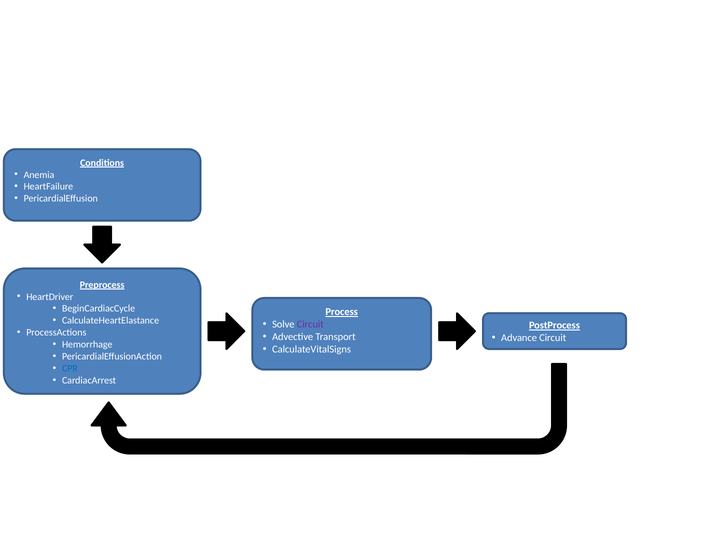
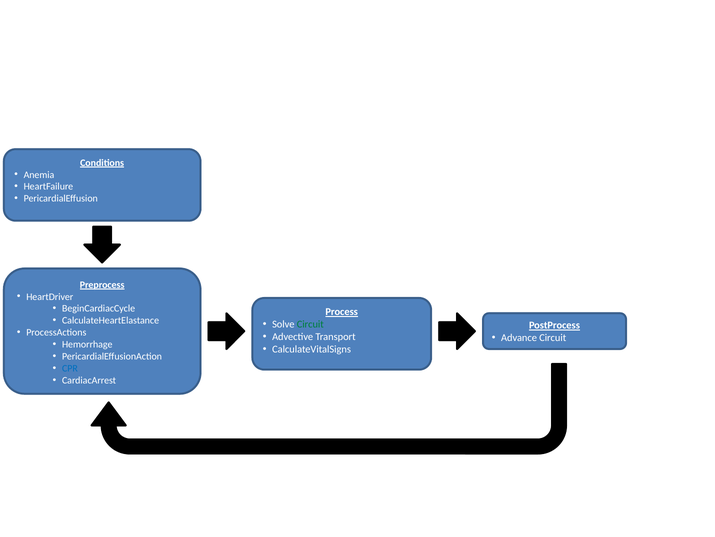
Circuit at (310, 324) colour: purple -> green
